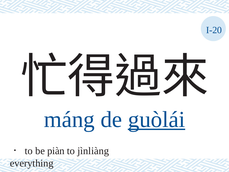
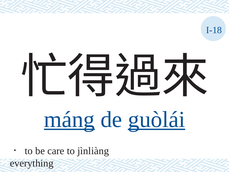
I-20: I-20 -> I-18
máng underline: none -> present
piàn: piàn -> care
